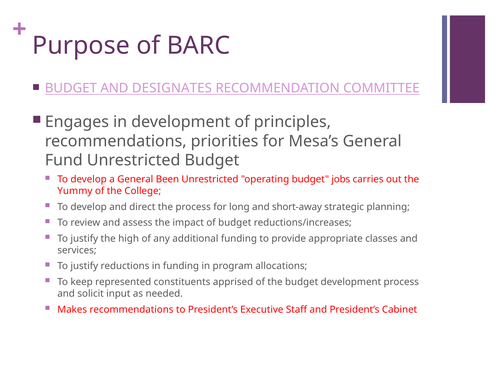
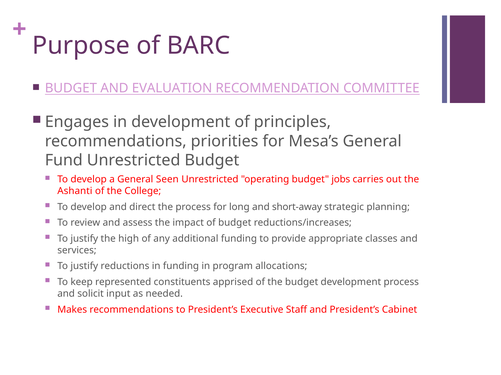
DESIGNATES: DESIGNATES -> EVALUATION
Been: Been -> Seen
Yummy: Yummy -> Ashanti
